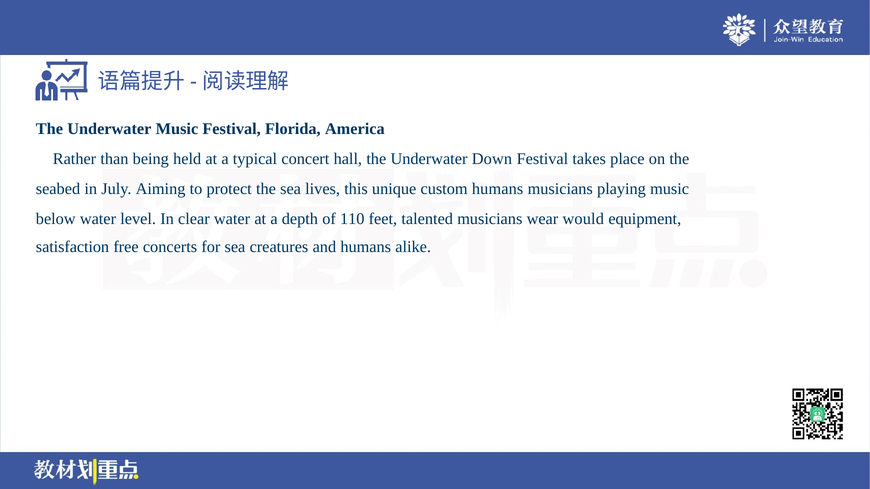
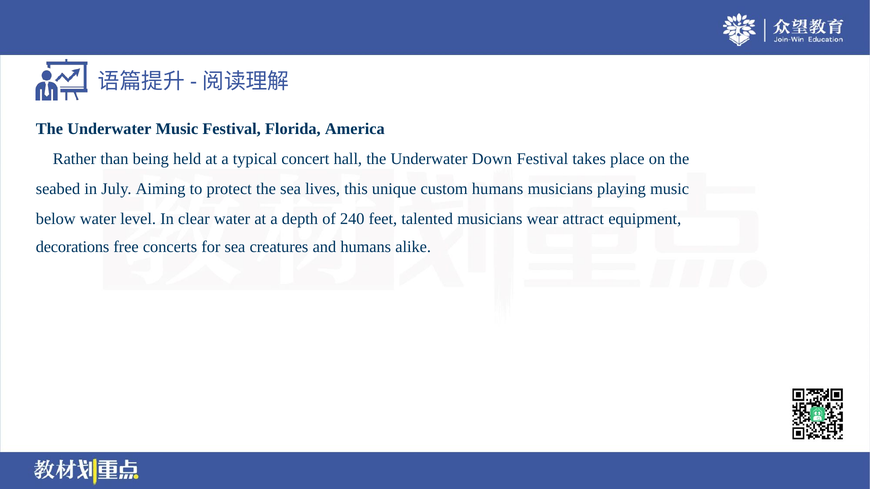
110: 110 -> 240
would: would -> attract
satisfaction: satisfaction -> decorations
